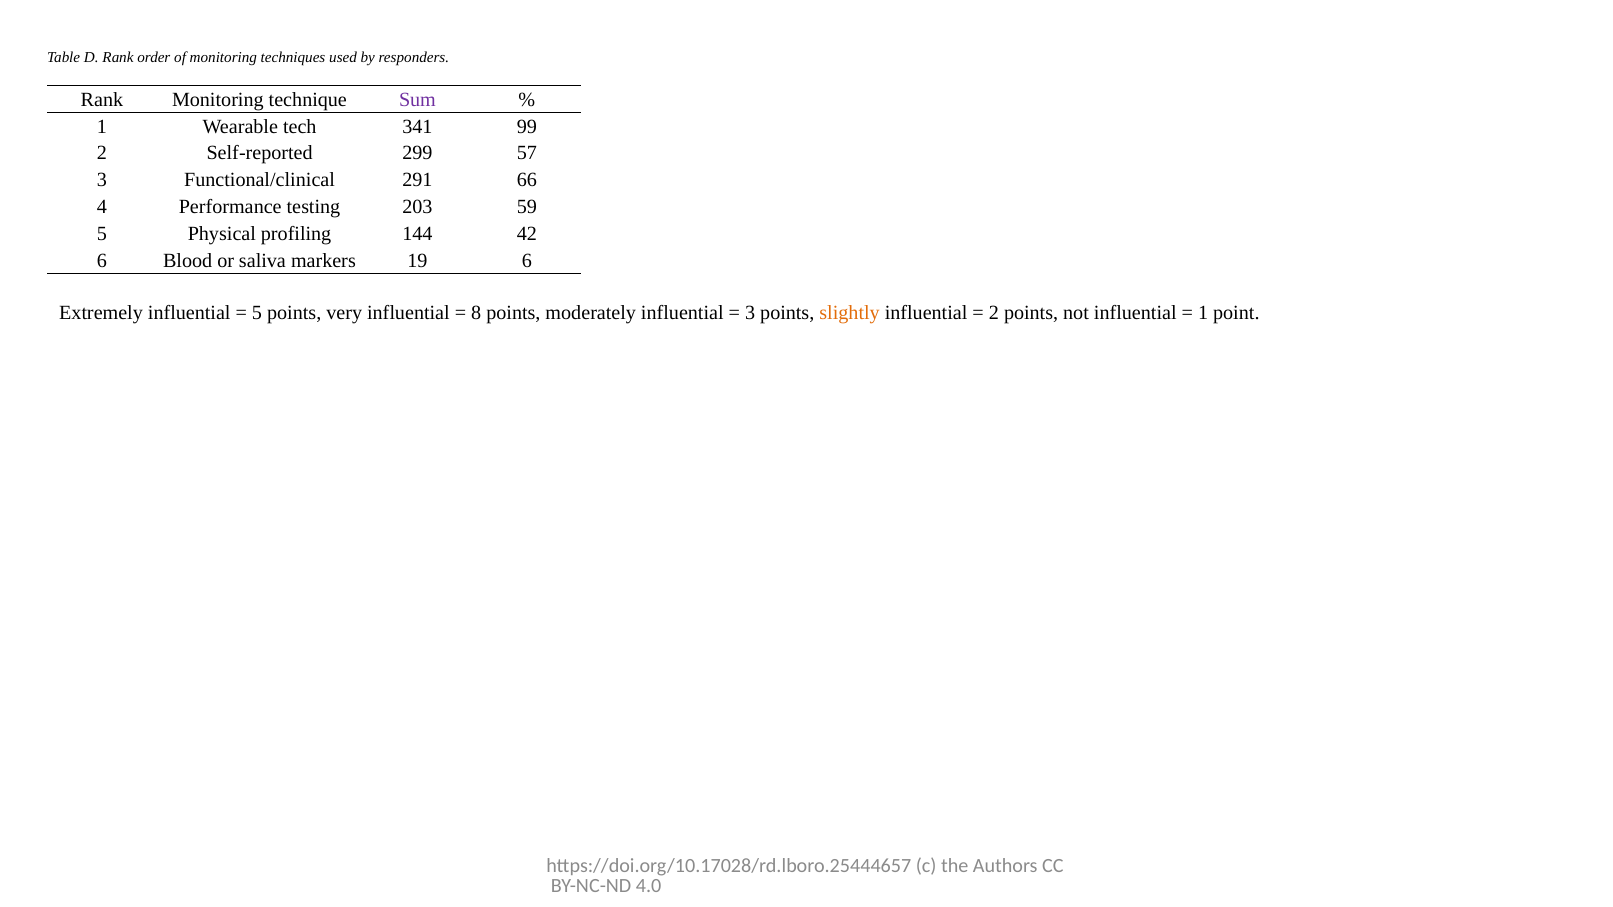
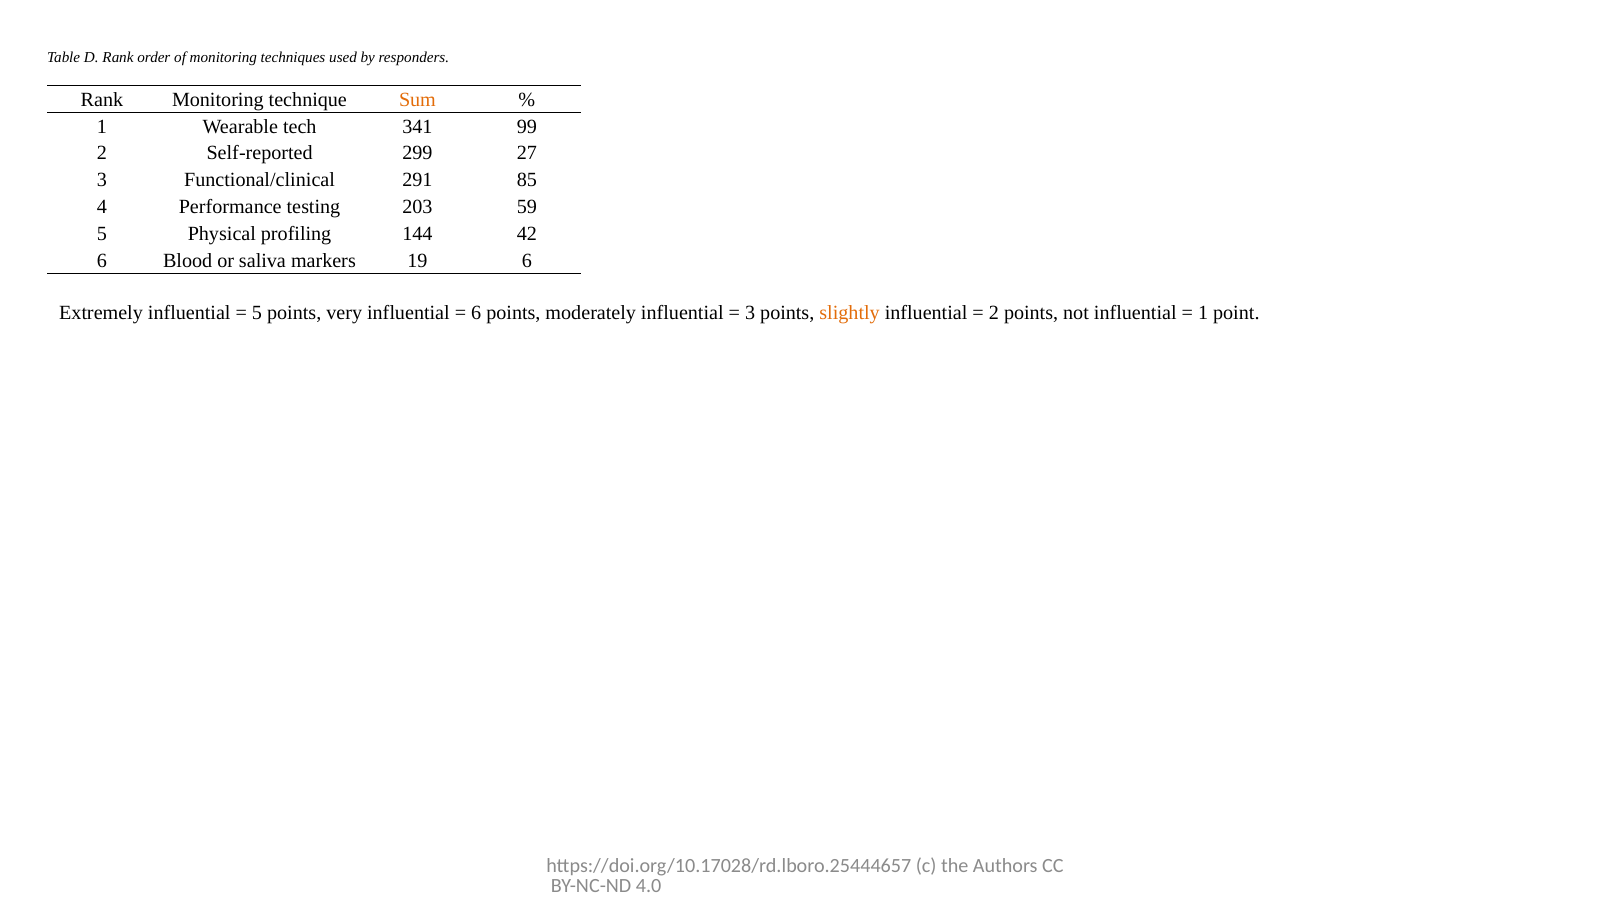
Sum colour: purple -> orange
57: 57 -> 27
66: 66 -> 85
8 at (476, 313): 8 -> 6
